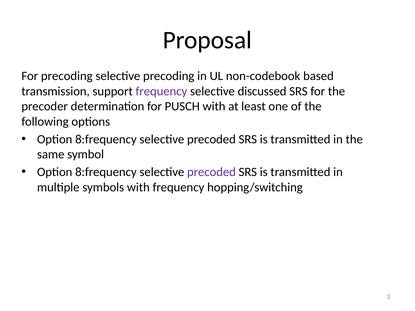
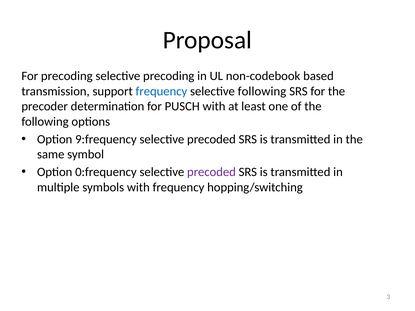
frequency at (161, 91) colour: purple -> blue
selective discussed: discussed -> following
8:frequency at (106, 139): 8:frequency -> 9:frequency
8:frequency at (106, 172): 8:frequency -> 0:frequency
